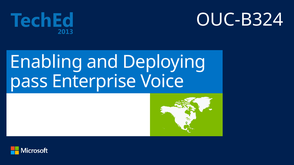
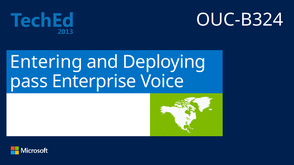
Enabling: Enabling -> Entering
